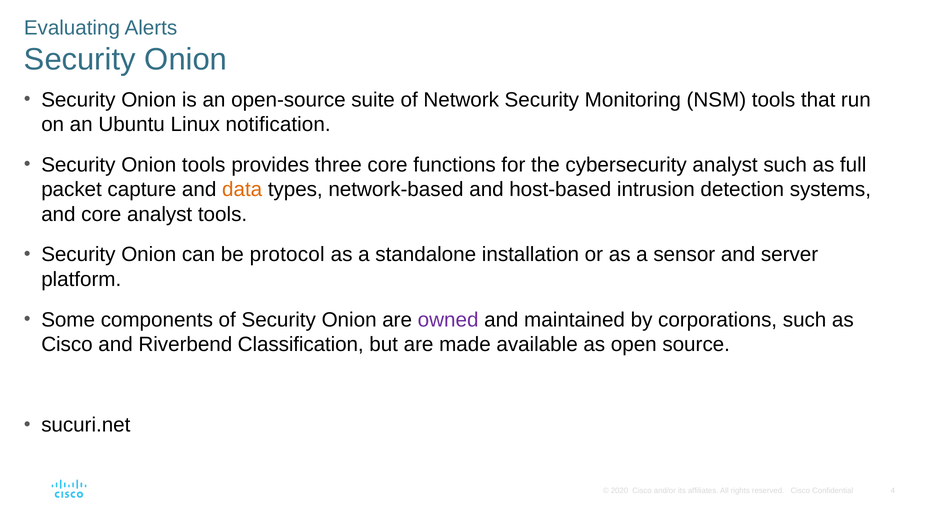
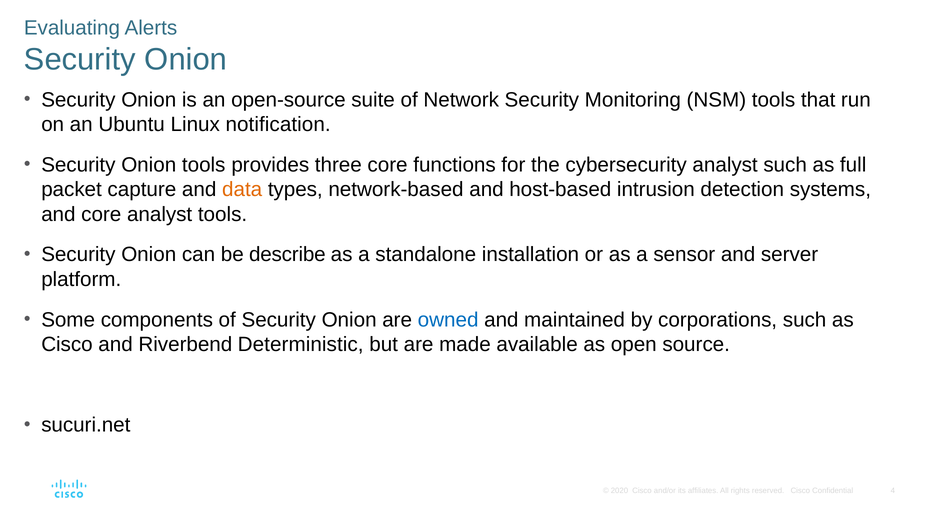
protocol: protocol -> describe
owned colour: purple -> blue
Classification: Classification -> Deterministic
